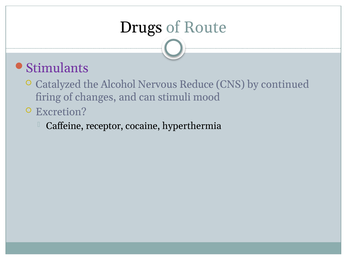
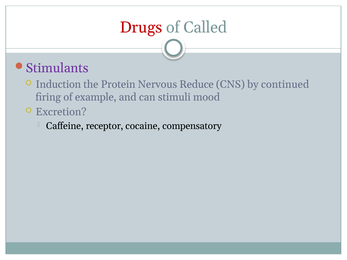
Drugs colour: black -> red
Route: Route -> Called
Catalyzed: Catalyzed -> Induction
Alcohol: Alcohol -> Protein
changes: changes -> example
hyperthermia: hyperthermia -> compensatory
